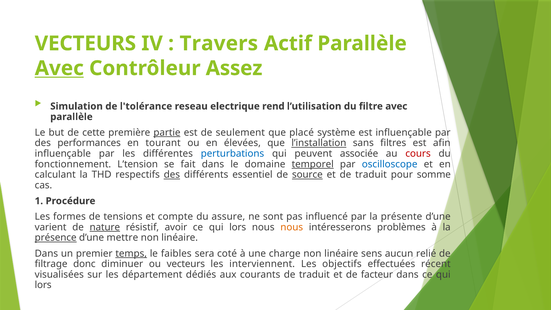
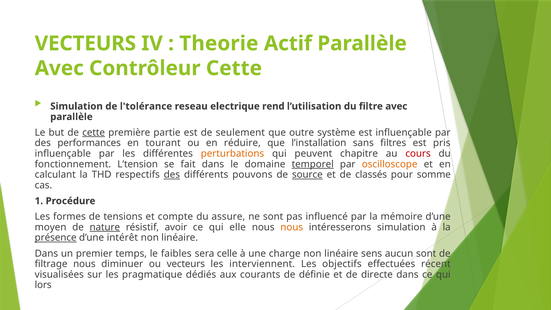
Travers: Travers -> Theorie
Avec at (59, 68) underline: present -> none
Contrôleur Assez: Assez -> Cette
cette at (94, 132) underline: none -> present
partie underline: present -> none
placé: placé -> outre
élevées: élevées -> réduire
l’installation underline: present -> none
afin: afin -> pris
perturbations colour: blue -> orange
associée: associée -> chapitre
oscilloscope colour: blue -> orange
essentiel: essentiel -> pouvons
et de traduit: traduit -> classés
présente: présente -> mémoire
varient: varient -> moyen
lors at (238, 227): lors -> elle
intéresserons problèmes: problèmes -> simulation
mettre: mettre -> intérêt
temps underline: present -> none
coté: coté -> celle
aucun relié: relié -> sont
filtrage donc: donc -> nous
département: département -> pragmatique
courants de traduit: traduit -> définie
facteur: facteur -> directe
